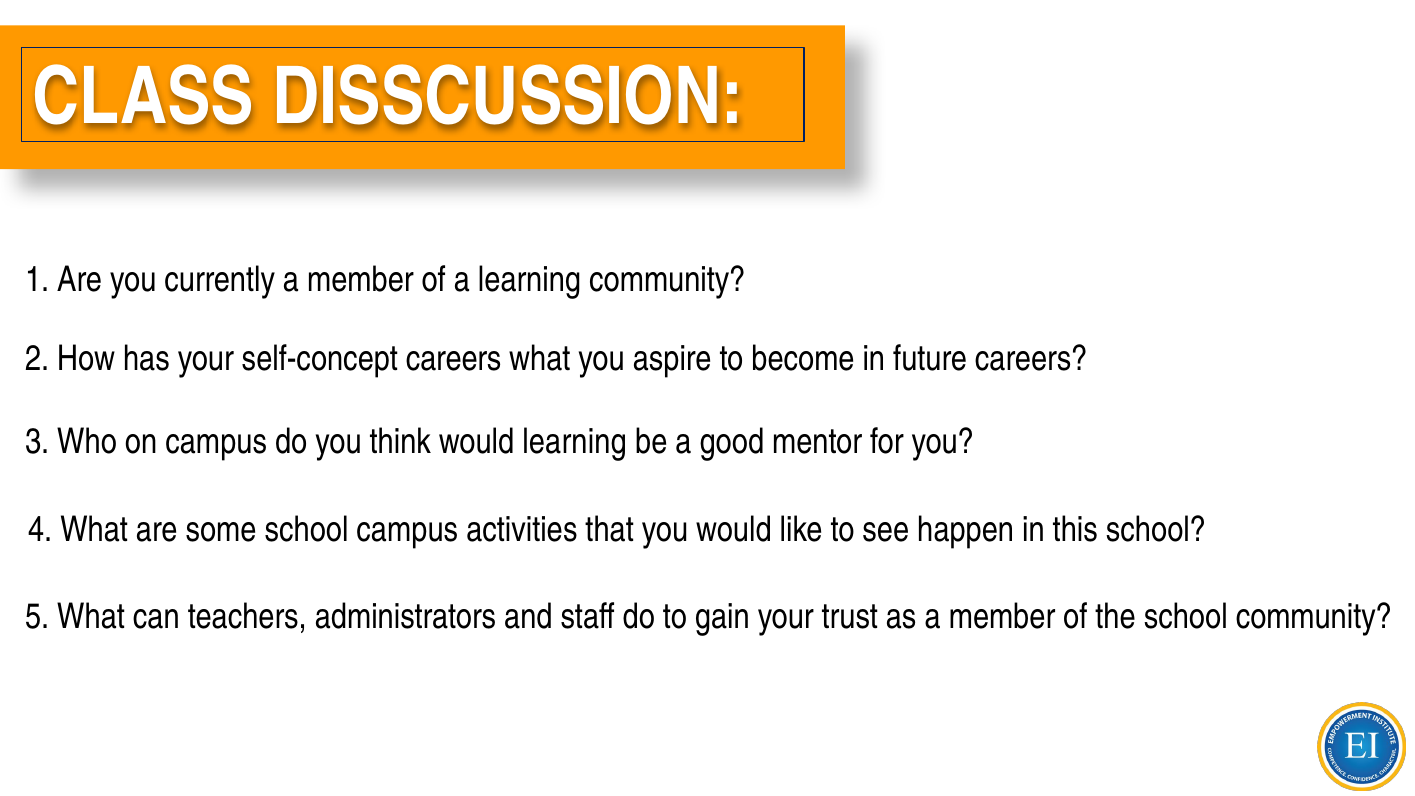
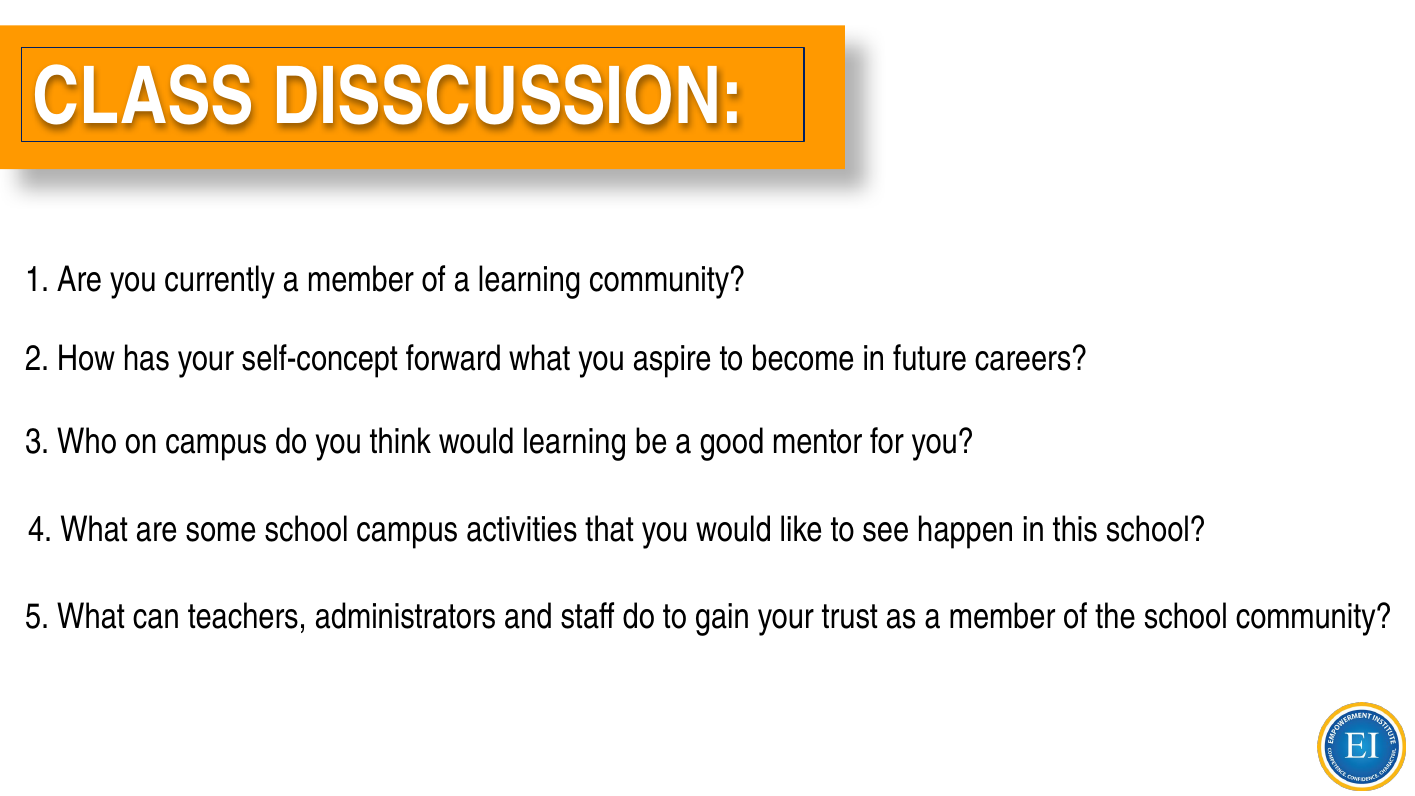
self-concept careers: careers -> forward
